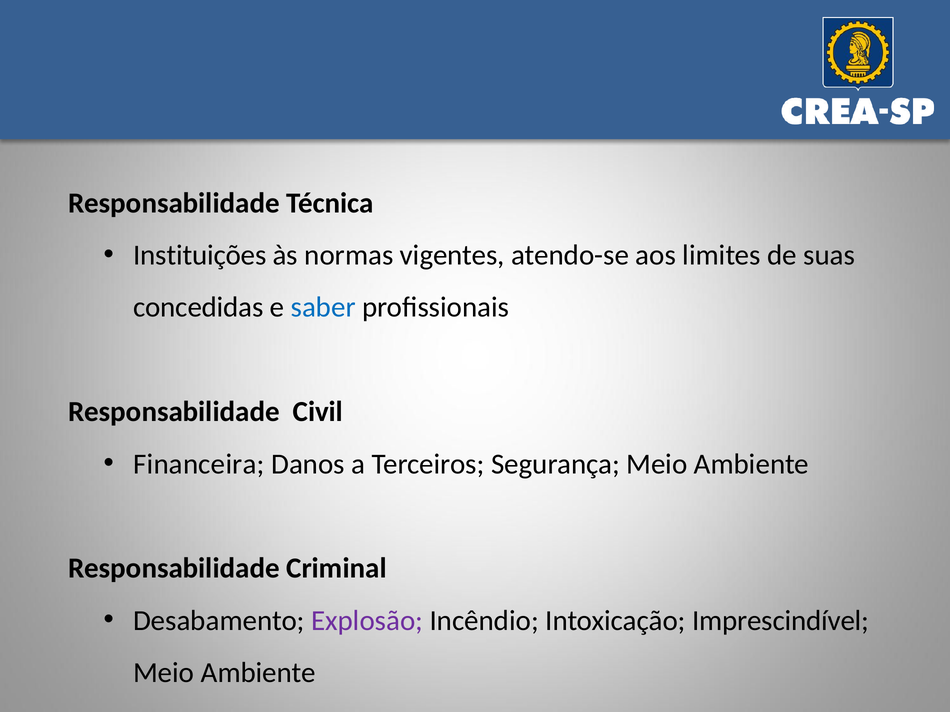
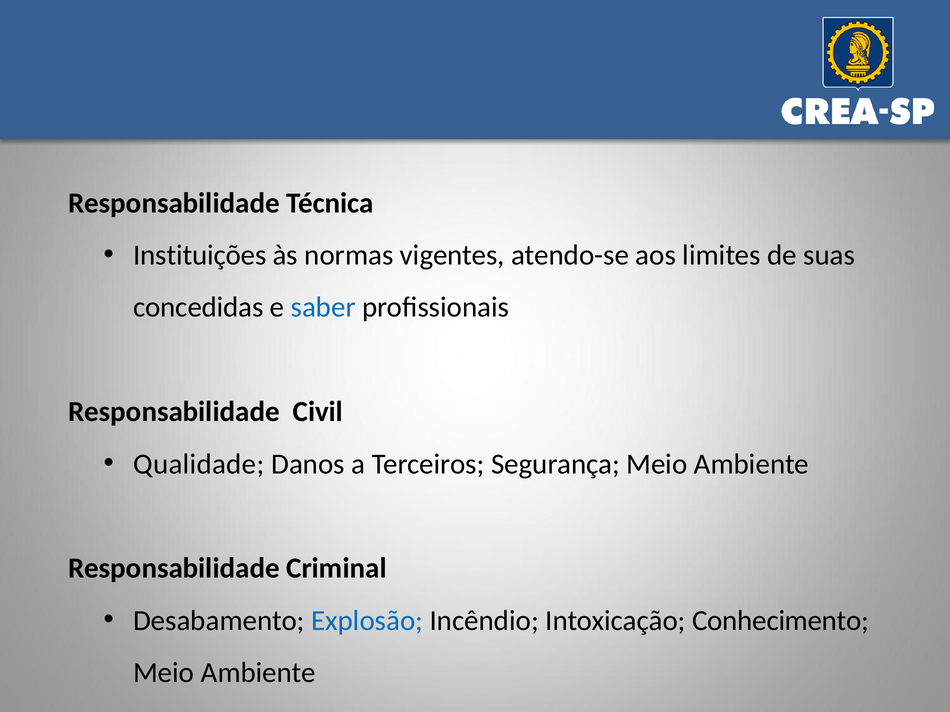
Financeira: Financeira -> Qualidade
Explosão colour: purple -> blue
Imprescindível: Imprescindível -> Conhecimento
